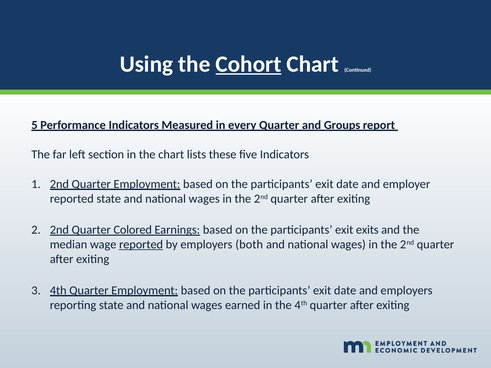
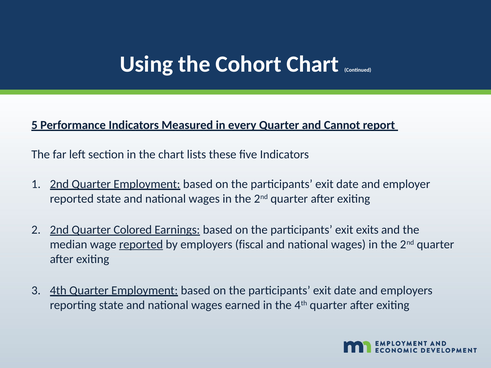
Cohort underline: present -> none
Groups: Groups -> Cannot
both: both -> fiscal
